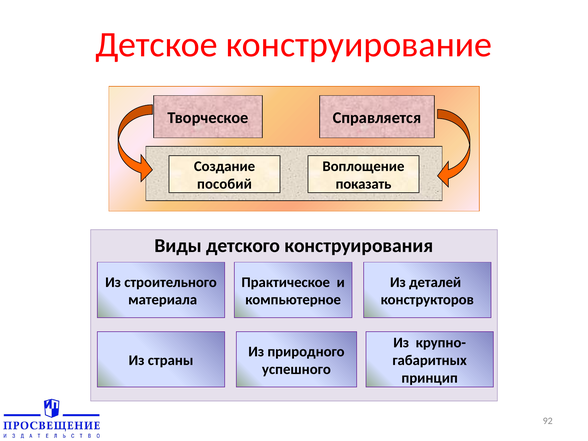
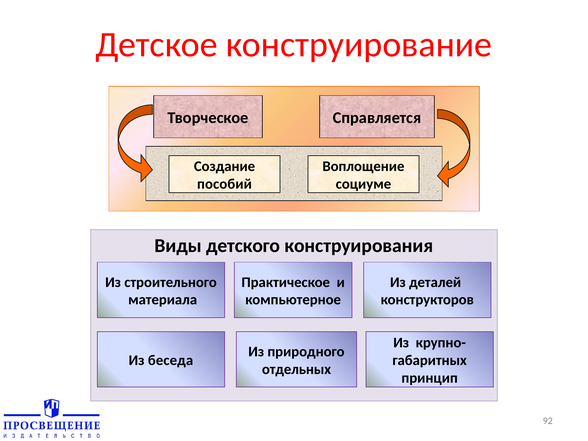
показать: показать -> социуме
страны: страны -> беседа
успешного: успешного -> отдельных
